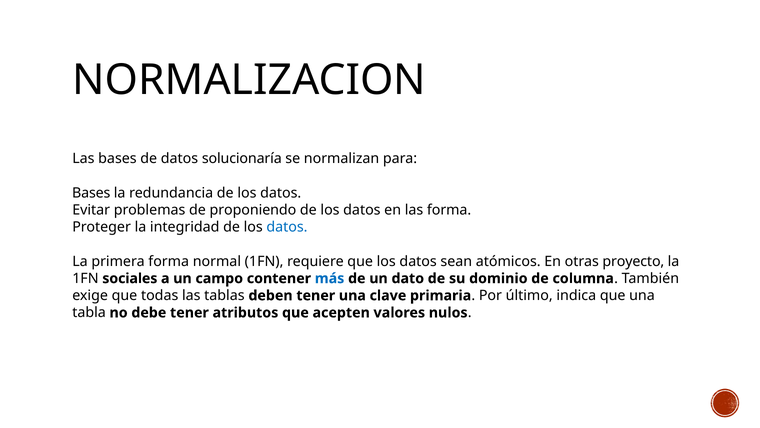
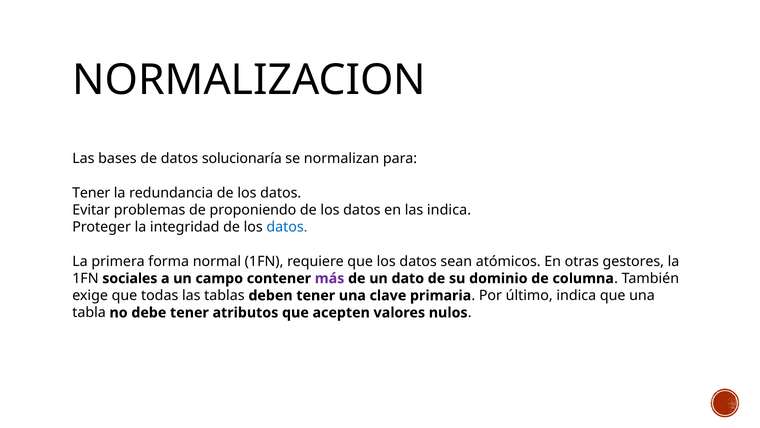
Bases at (91, 193): Bases -> Tener
las forma: forma -> indica
proyecto: proyecto -> gestores
más colour: blue -> purple
